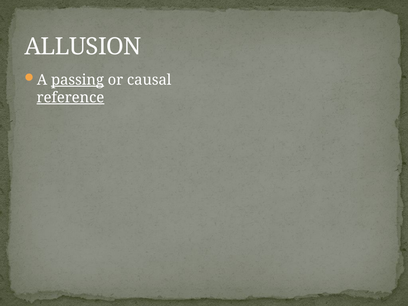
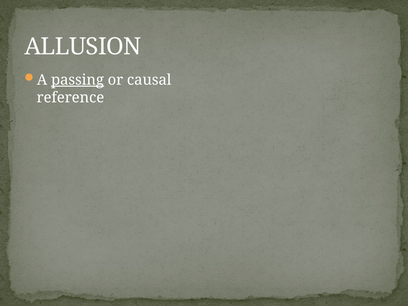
reference underline: present -> none
